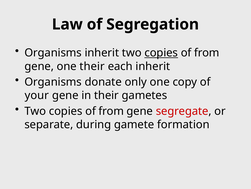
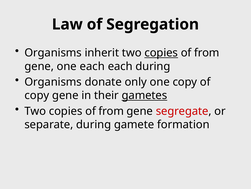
one their: their -> each
each inherit: inherit -> during
your at (37, 95): your -> copy
gametes underline: none -> present
